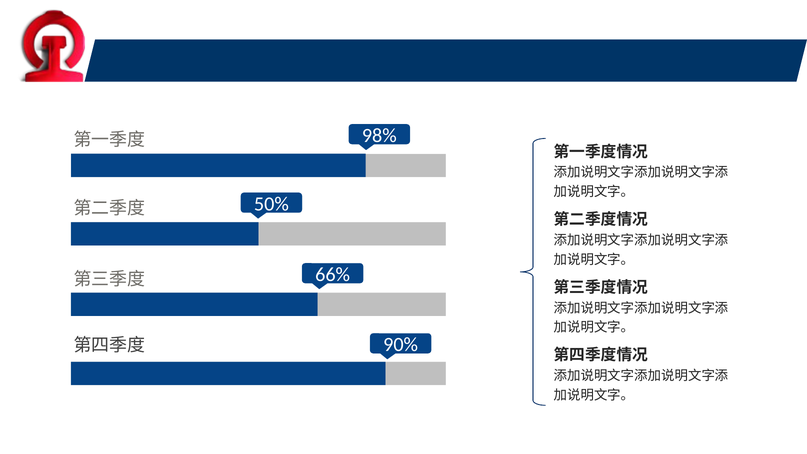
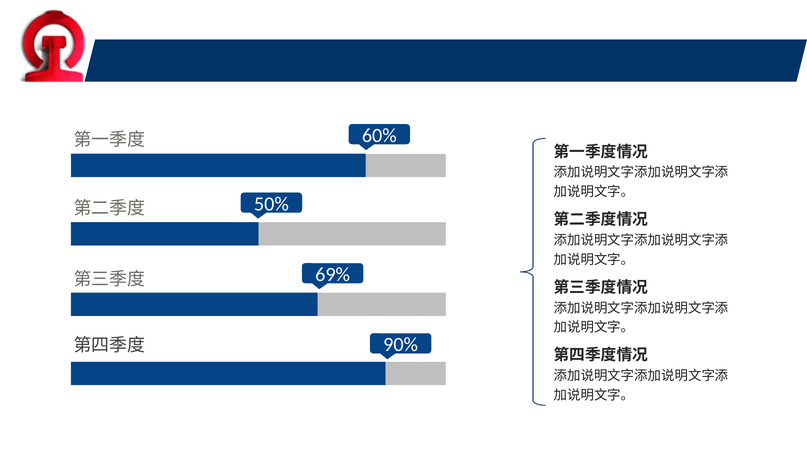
98%: 98% -> 60%
66%: 66% -> 69%
